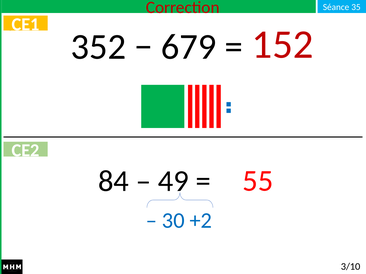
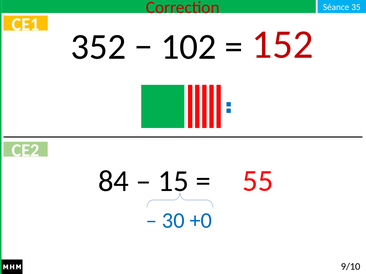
679: 679 -> 102
49: 49 -> 15
+2: +2 -> +0
3/10: 3/10 -> 9/10
